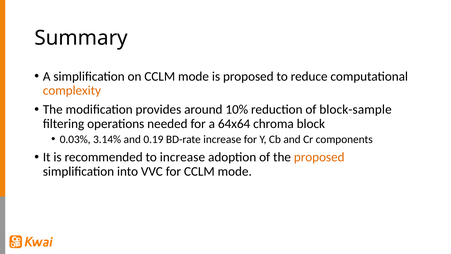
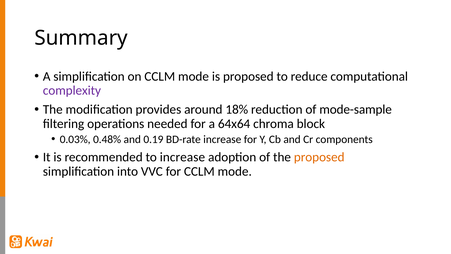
complexity colour: orange -> purple
10%: 10% -> 18%
block-sample: block-sample -> mode-sample
3.14%: 3.14% -> 0.48%
